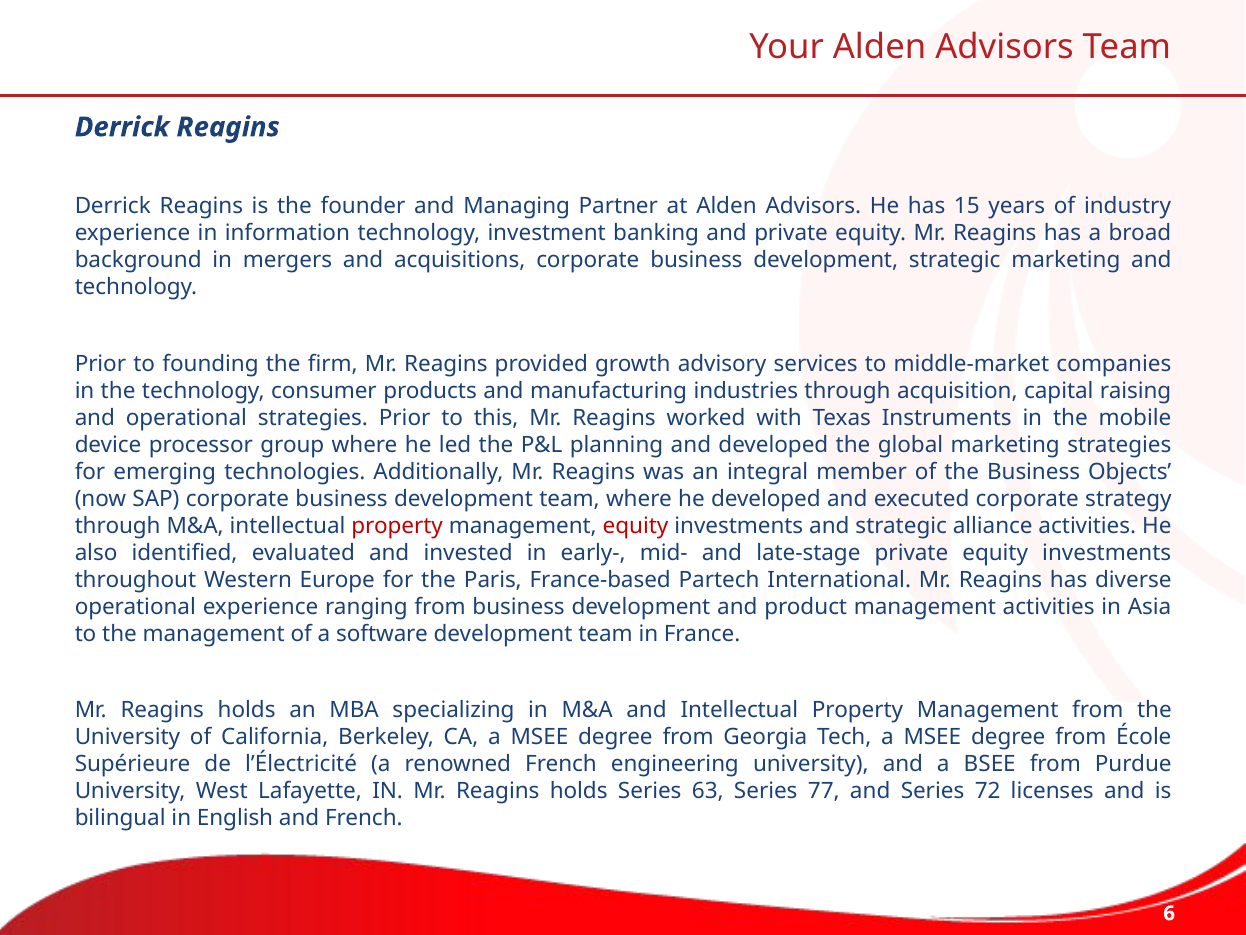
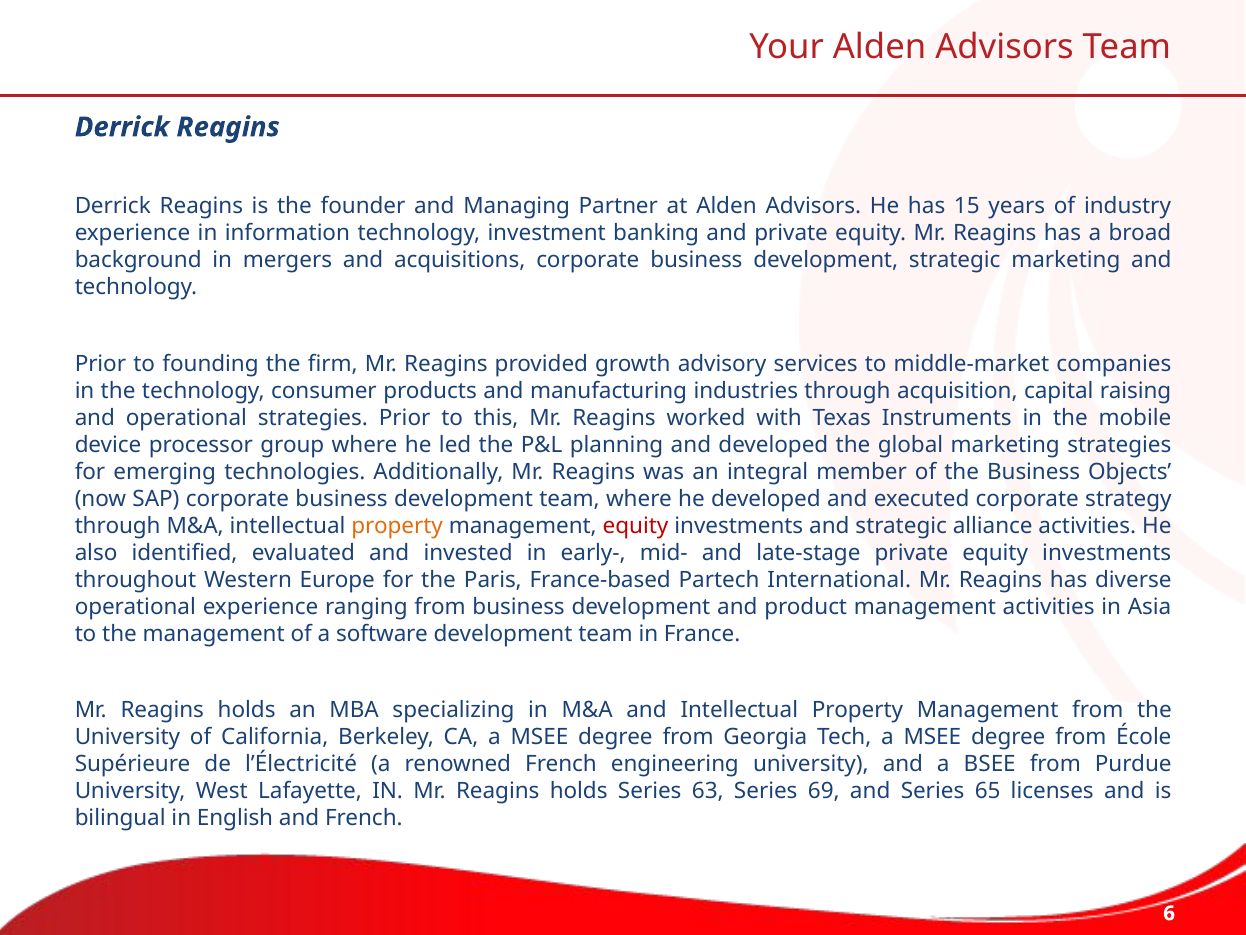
property at (397, 526) colour: red -> orange
77: 77 -> 69
72: 72 -> 65
